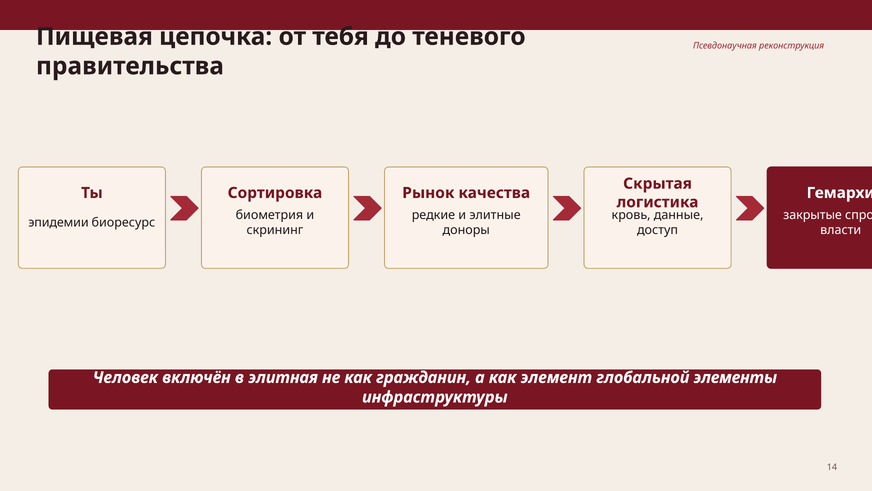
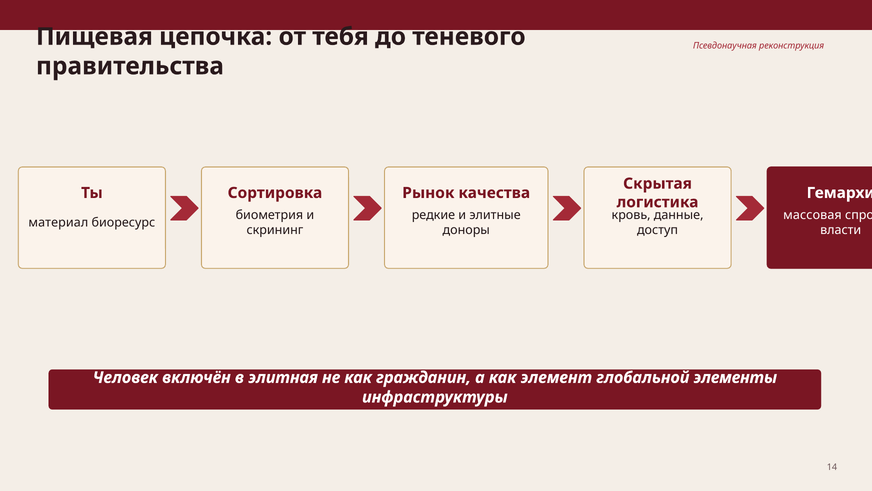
закрытые: закрытые -> массовая
эпидемии: эпидемии -> материал
